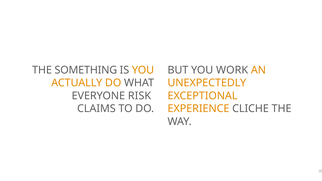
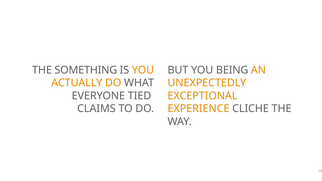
WORK: WORK -> BEING
RISK: RISK -> TIED
